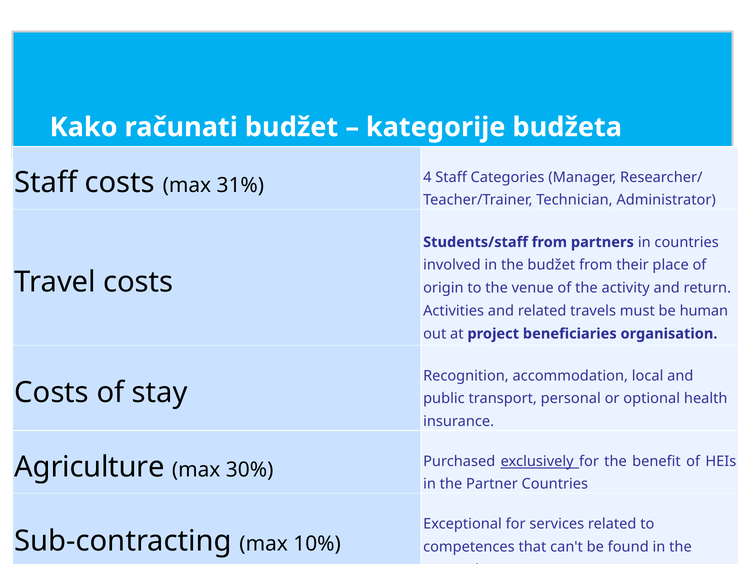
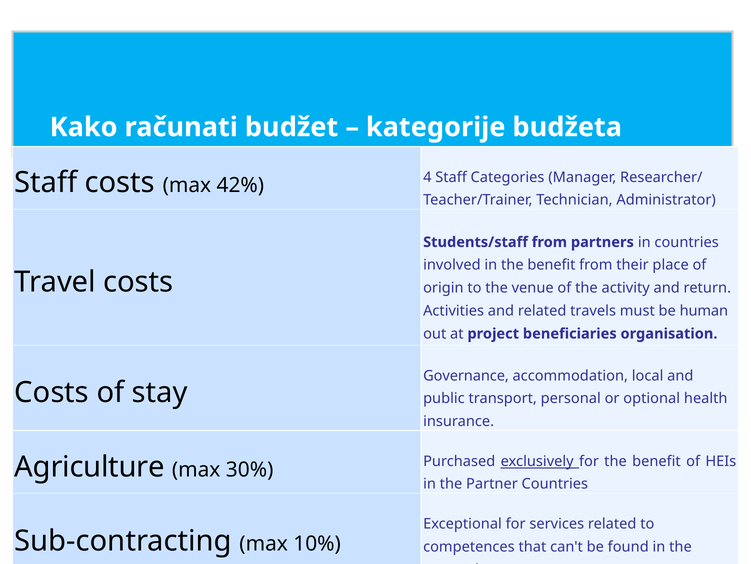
31%: 31% -> 42%
in the budžet: budžet -> benefit
Recognition: Recognition -> Governance
